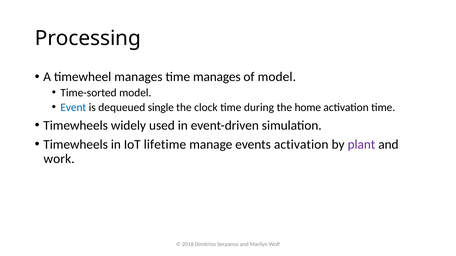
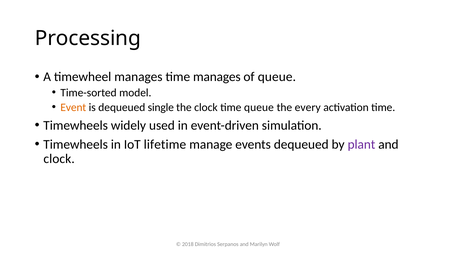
of model: model -> queue
Event colour: blue -> orange
time during: during -> queue
home: home -> every
events activation: activation -> dequeued
work at (59, 159): work -> clock
